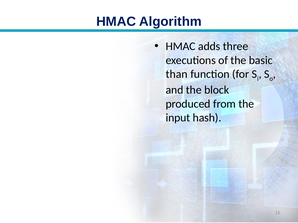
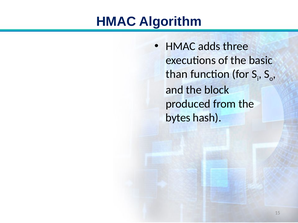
input: input -> bytes
